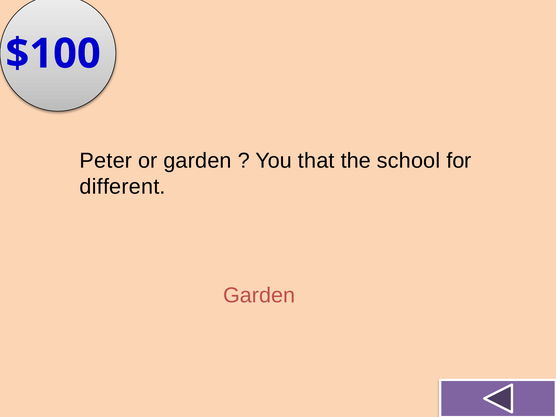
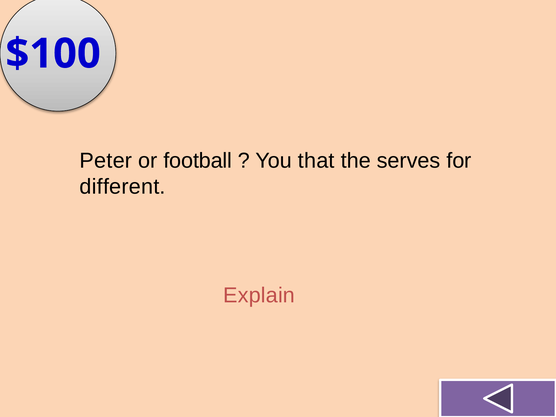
or garden: garden -> football
school: school -> serves
Garden at (259, 295): Garden -> Explain
